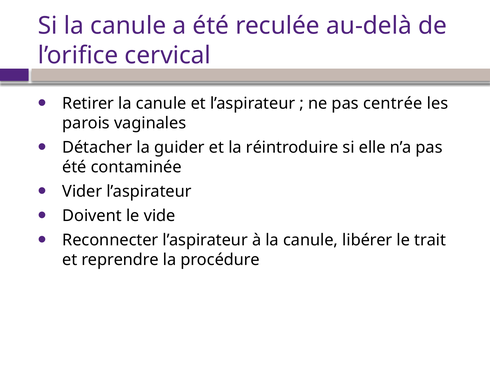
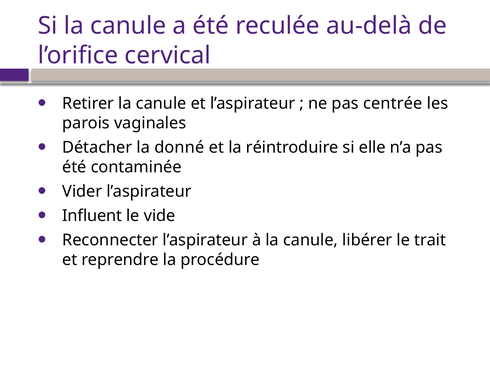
guider: guider -> donné
Doivent: Doivent -> Influent
